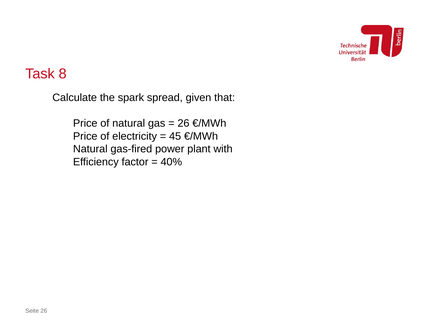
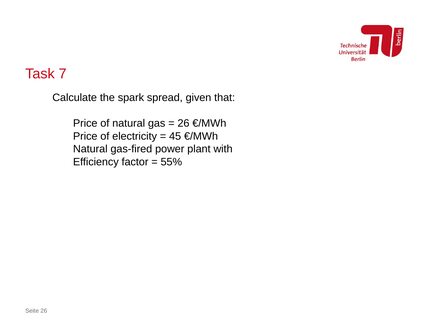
8: 8 -> 7
40%: 40% -> 55%
